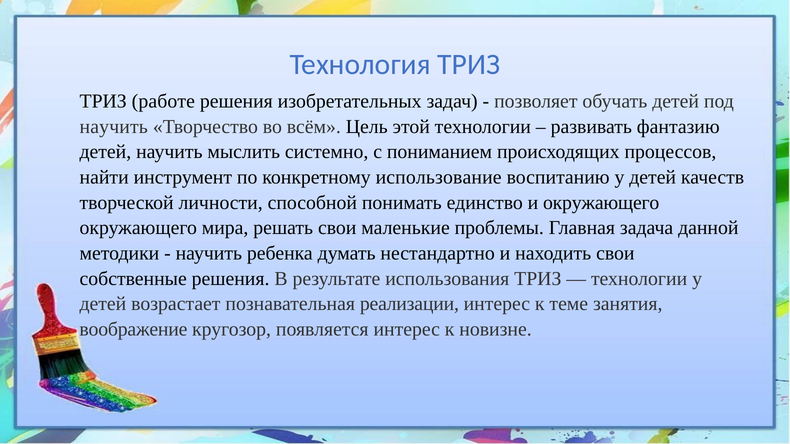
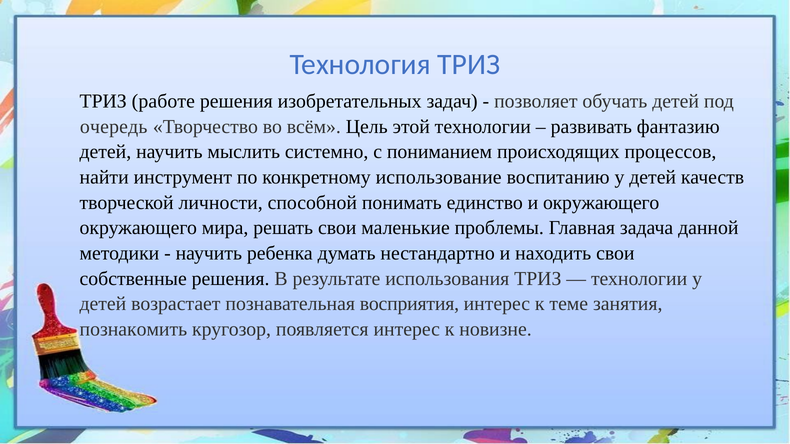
научить at (114, 127): научить -> очередь
реализации: реализации -> восприятия
воображение: воображение -> познакомить
